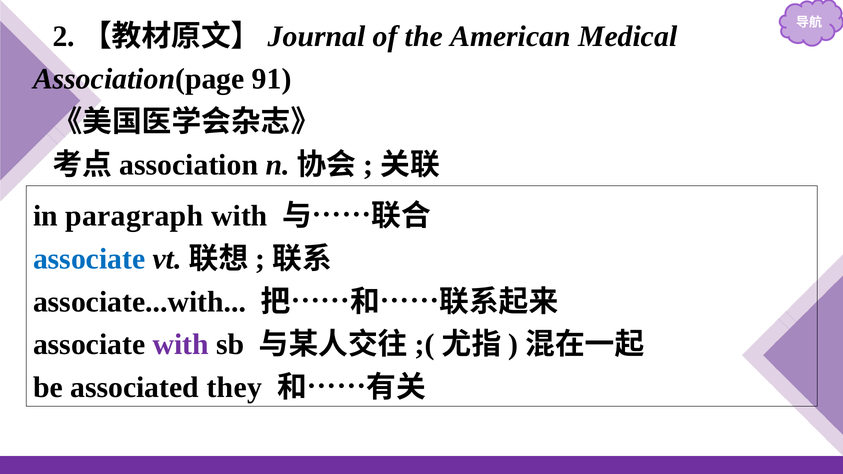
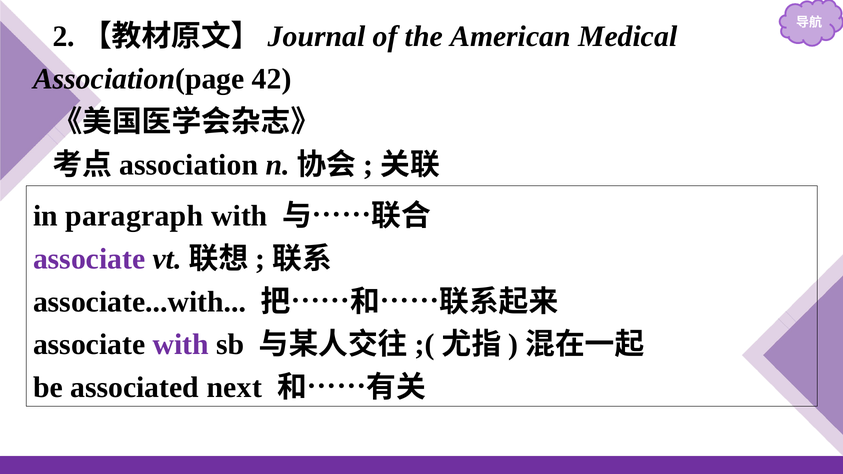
91: 91 -> 42
associate at (89, 259) colour: blue -> purple
they: they -> next
